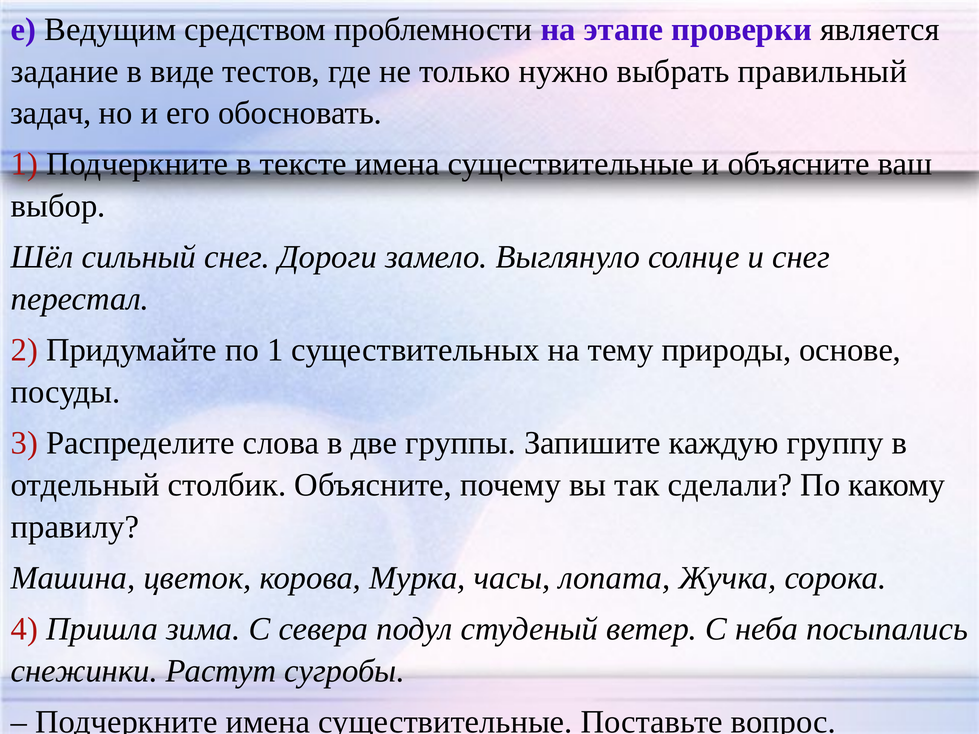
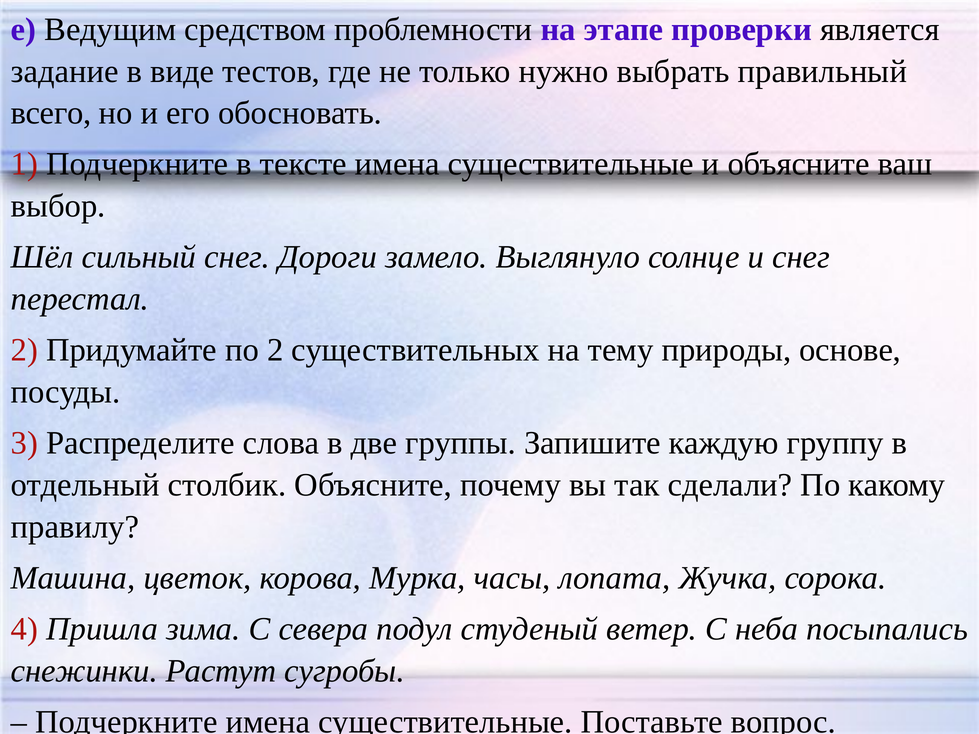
задач: задач -> всего
по 1: 1 -> 2
